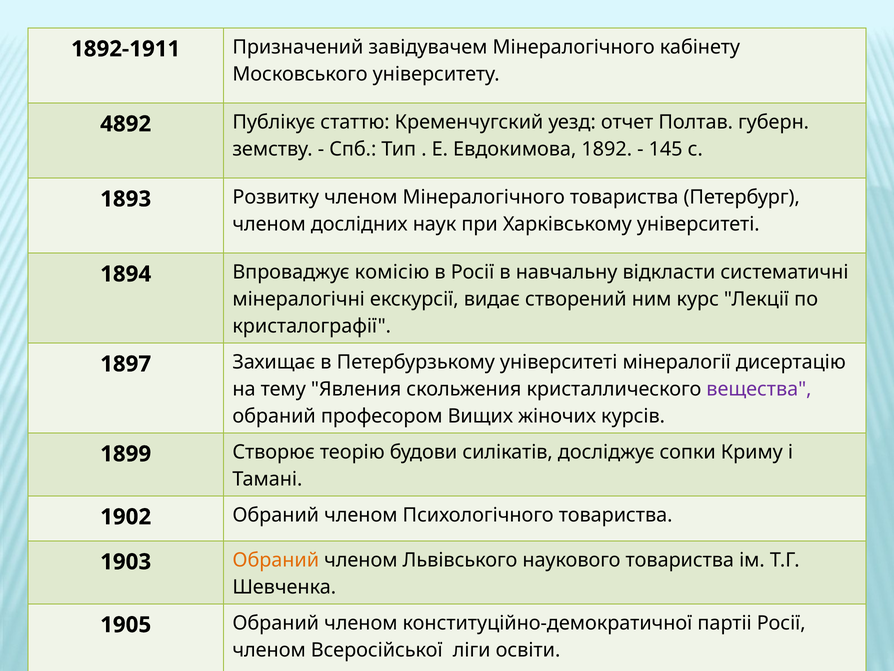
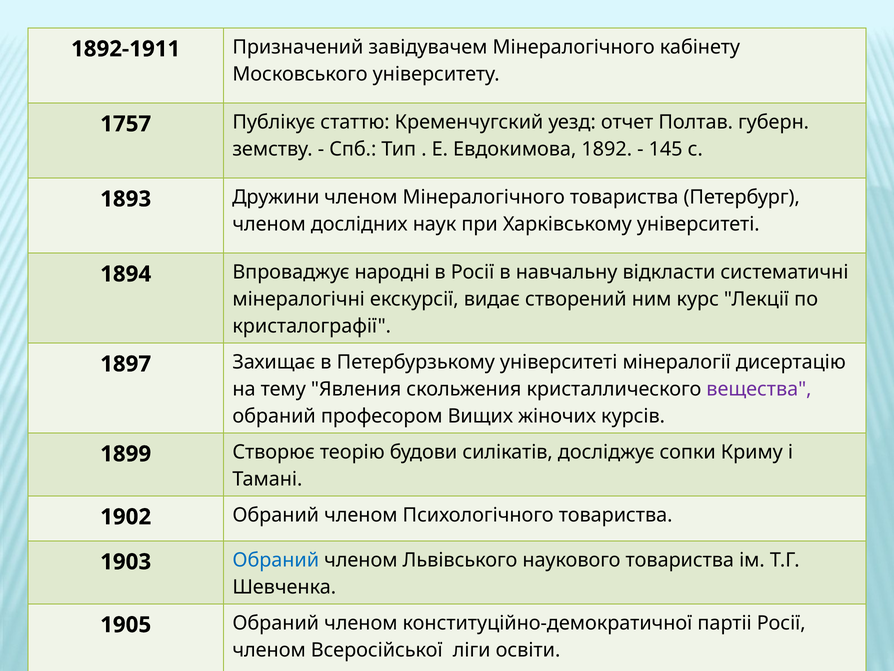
4892: 4892 -> 1757
Розвитку: Розвитку -> Дружини
комісію: комісію -> народні
Обраний at (276, 560) colour: orange -> blue
